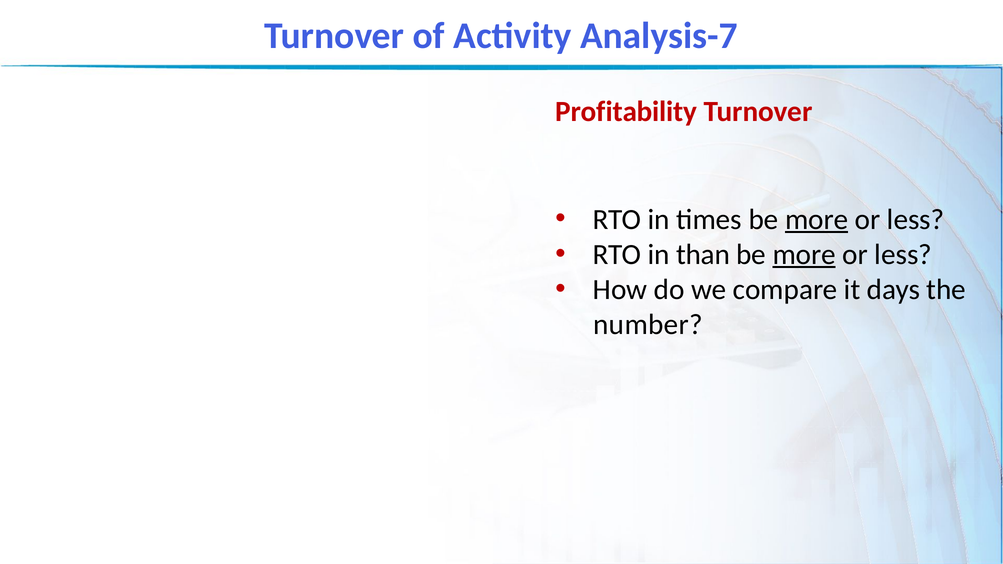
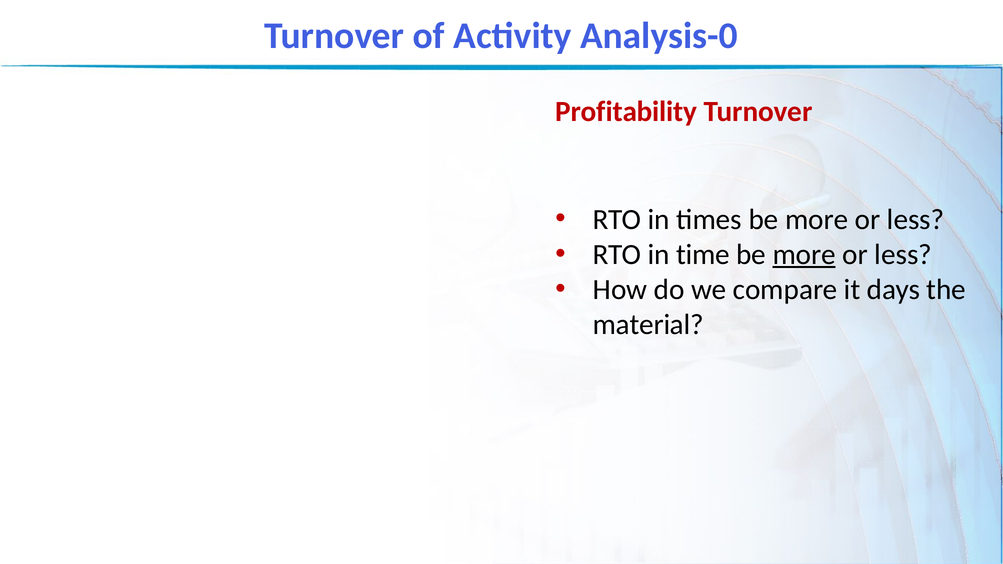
Analysis-7: Analysis-7 -> Analysis-0
more at (817, 219) underline: present -> none
than: than -> time
number: number -> material
